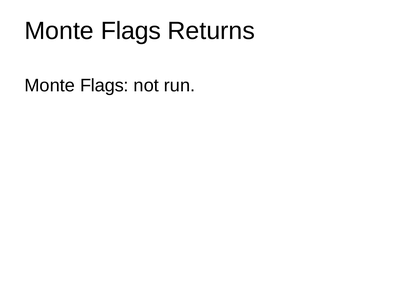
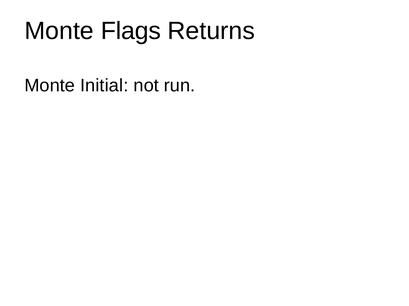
Flags at (104, 86): Flags -> Initial
